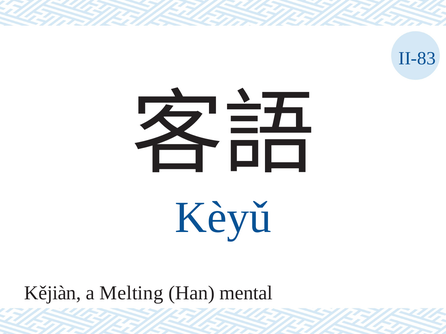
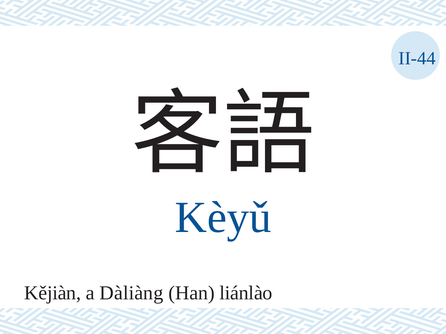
II-83: II-83 -> II-44
Melting: Melting -> Dàliàng
mental: mental -> liánlào
